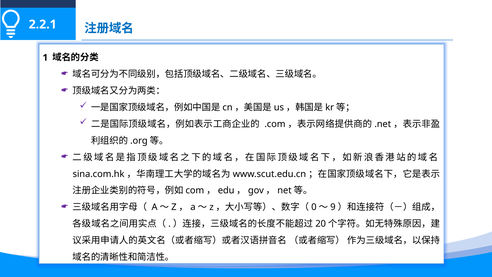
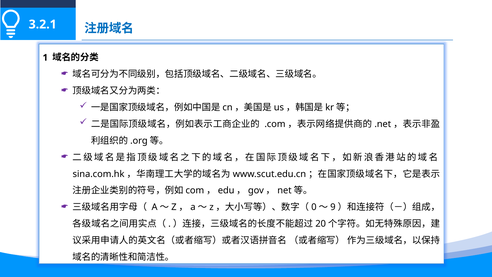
2.2.1: 2.2.1 -> 3.2.1
